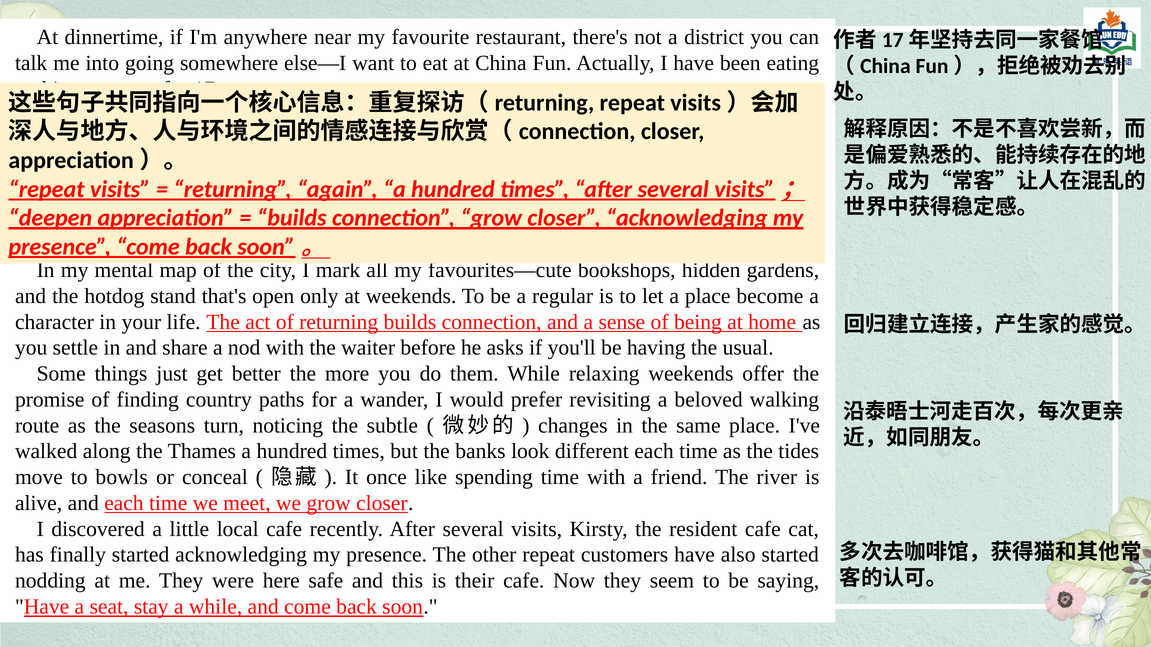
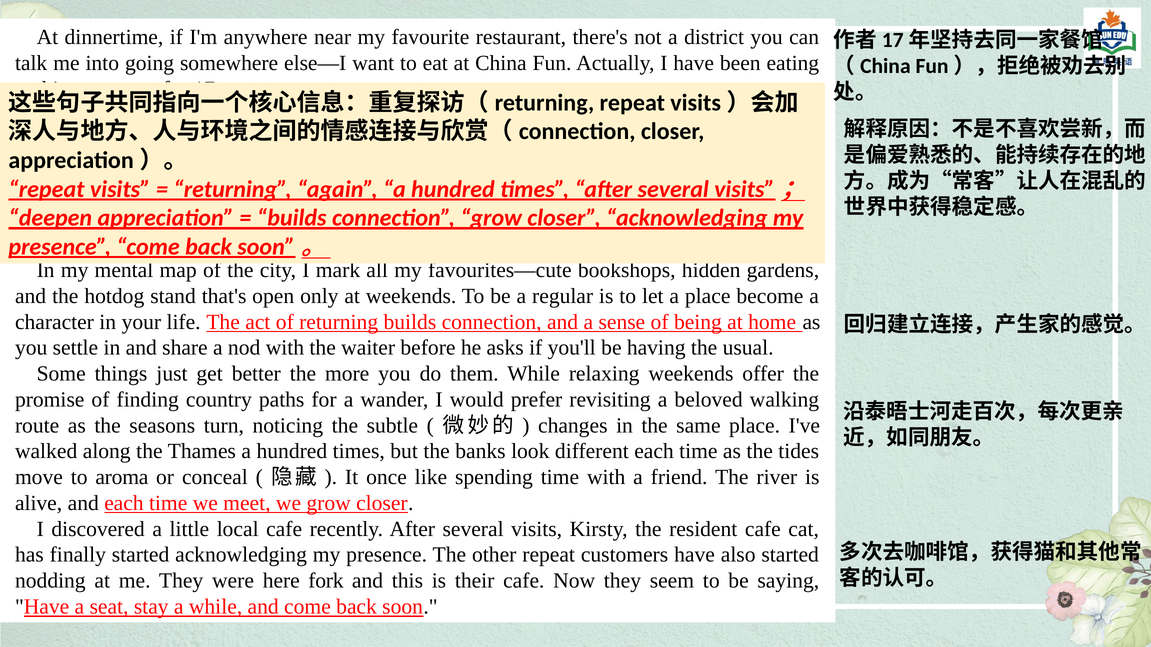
bowls: bowls -> aroma
safe: safe -> fork
